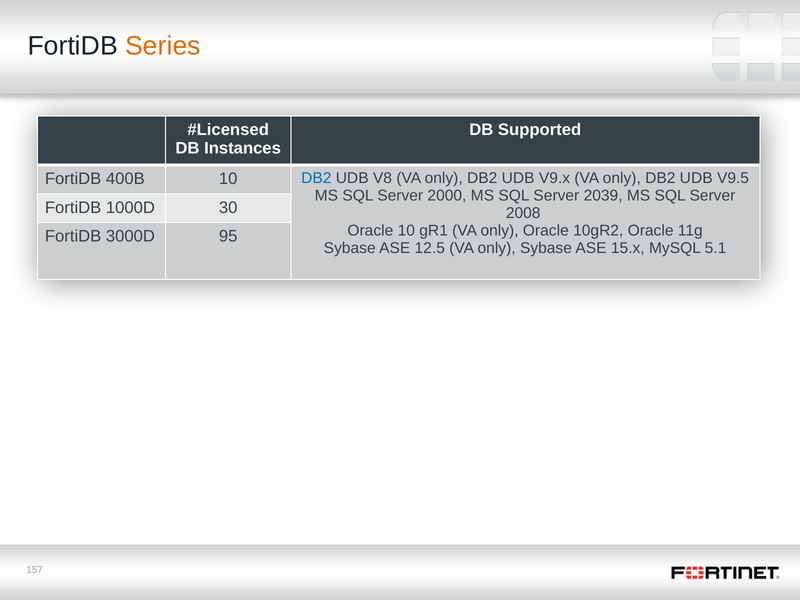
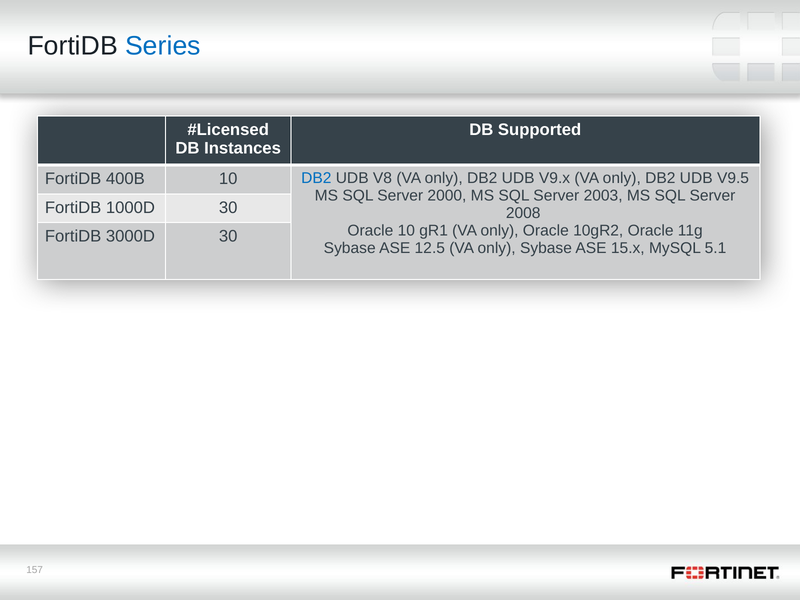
Series colour: orange -> blue
2039: 2039 -> 2003
3000D 95: 95 -> 30
